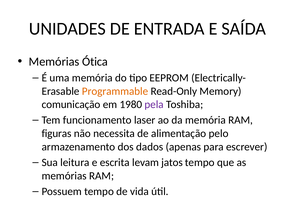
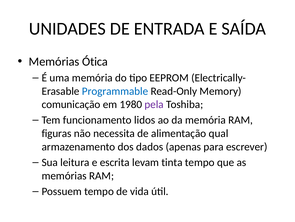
Programmable colour: orange -> blue
laser: laser -> lidos
pelo: pelo -> qual
jatos: jatos -> tinta
